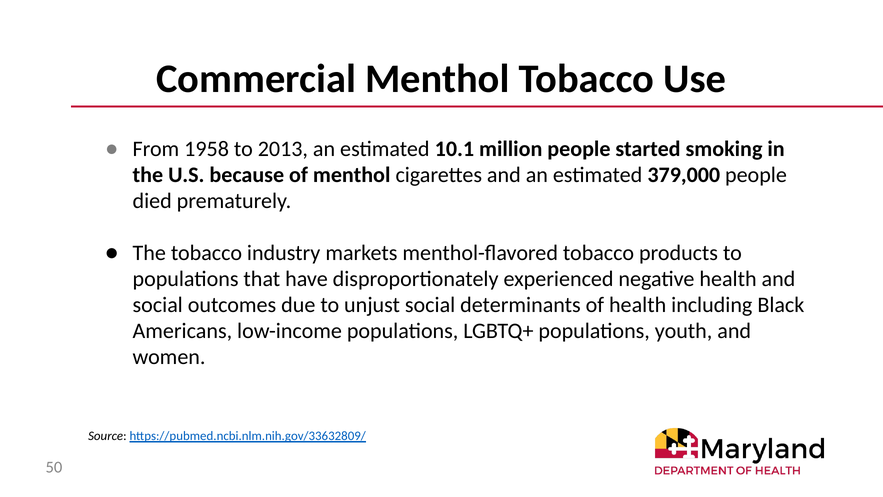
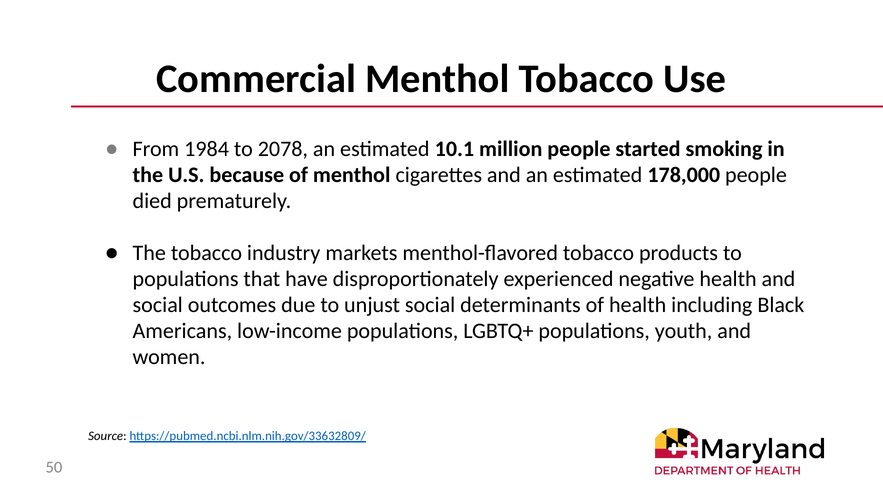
1958: 1958 -> 1984
2013: 2013 -> 2078
379,000: 379,000 -> 178,000
